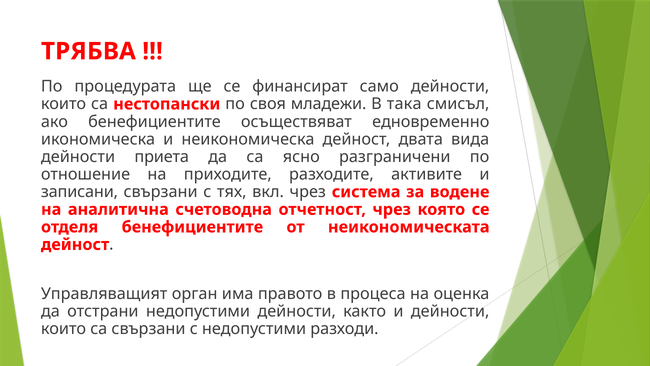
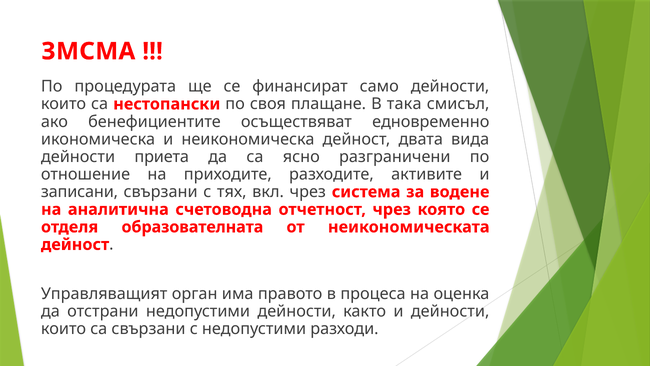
ТРЯБВА: ТРЯБВА -> ЗМСМА
младежи: младежи -> плащане
отделя бенефициентите: бенефициентите -> образователната
